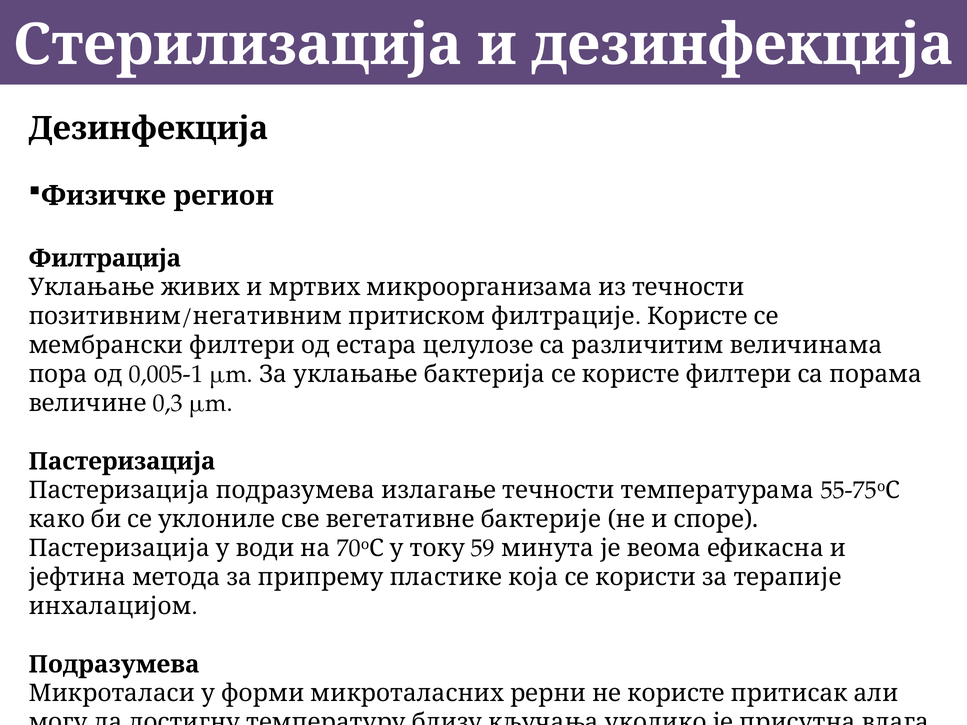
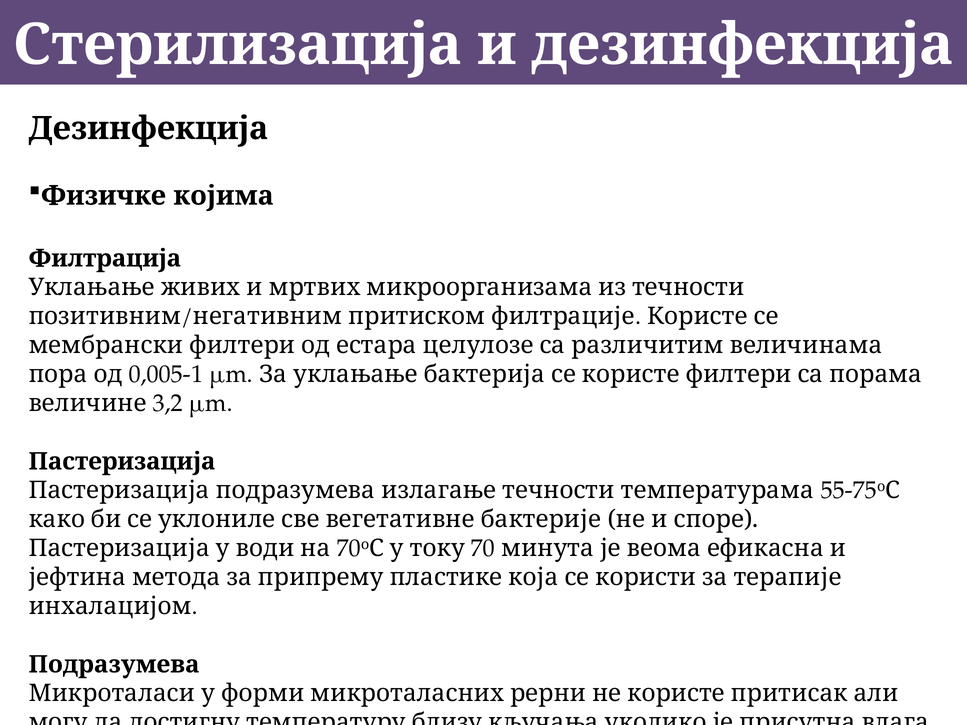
регион: регион -> којима
0,3: 0,3 -> 3,2
59 at (483, 549): 59 -> 70
